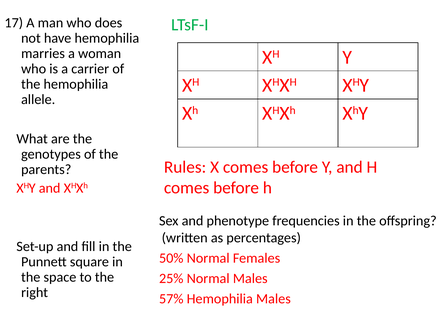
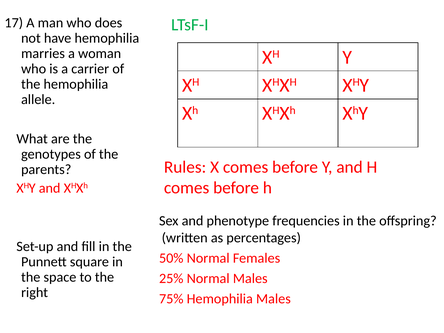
57%: 57% -> 75%
